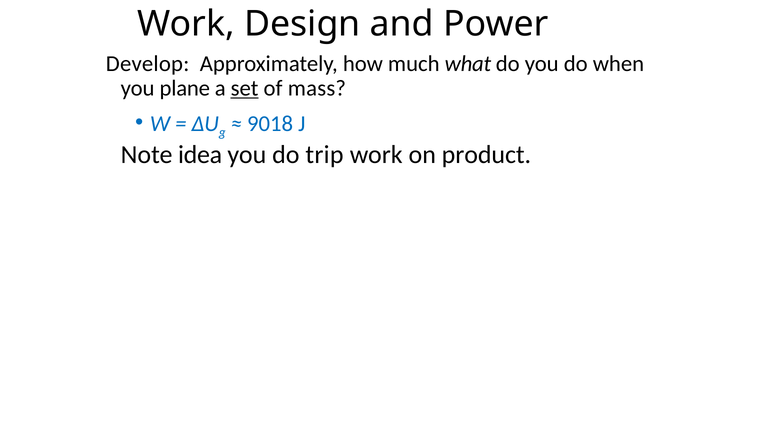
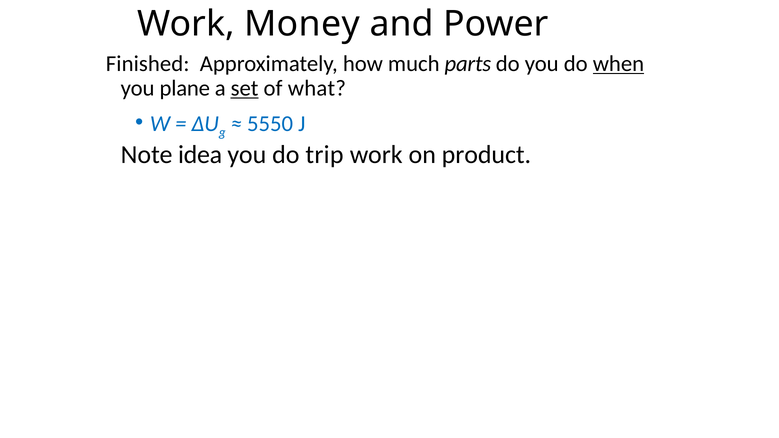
Design: Design -> Money
Develop: Develop -> Finished
what: what -> parts
when underline: none -> present
mass: mass -> what
9018: 9018 -> 5550
